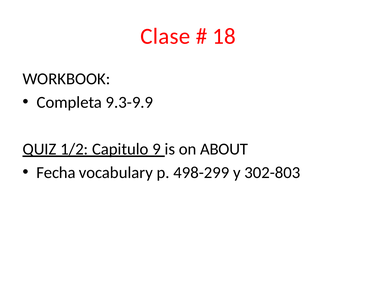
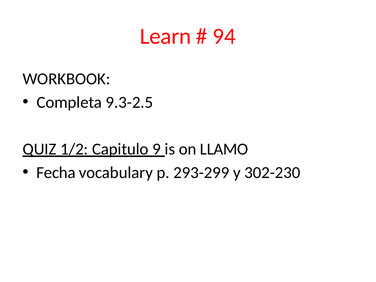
Clase: Clase -> Learn
18: 18 -> 94
9.3-9.9: 9.3-9.9 -> 9.3-2.5
ABOUT: ABOUT -> LLAMO
498-299: 498-299 -> 293-299
302-803: 302-803 -> 302-230
